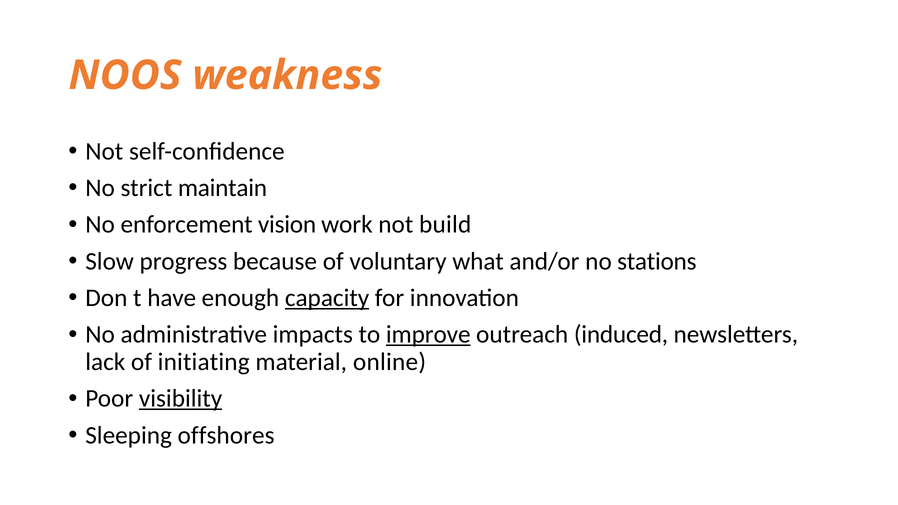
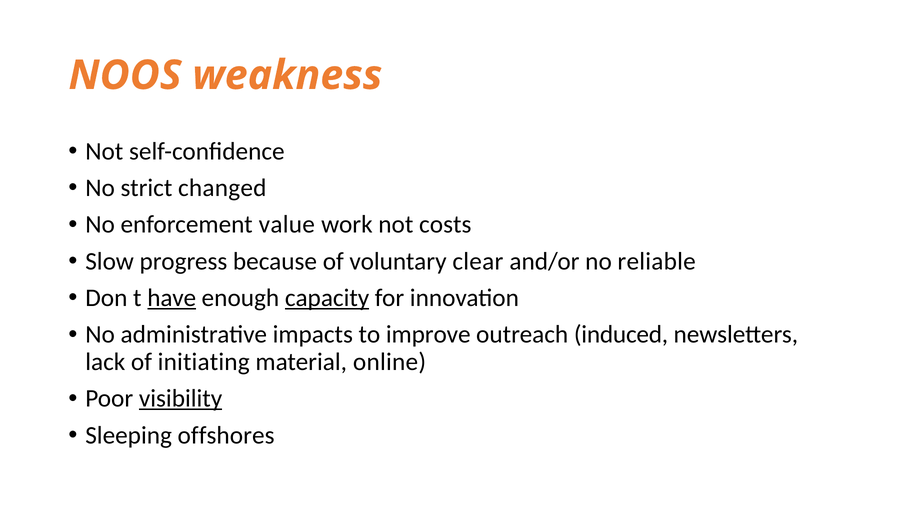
maintain: maintain -> changed
vision: vision -> value
build: build -> costs
what: what -> clear
stations: stations -> reliable
have underline: none -> present
improve underline: present -> none
